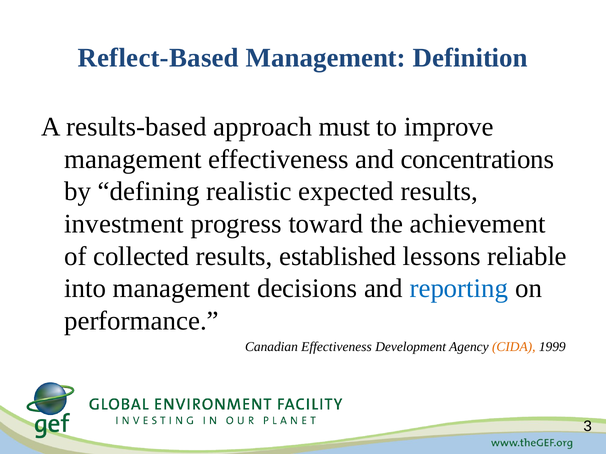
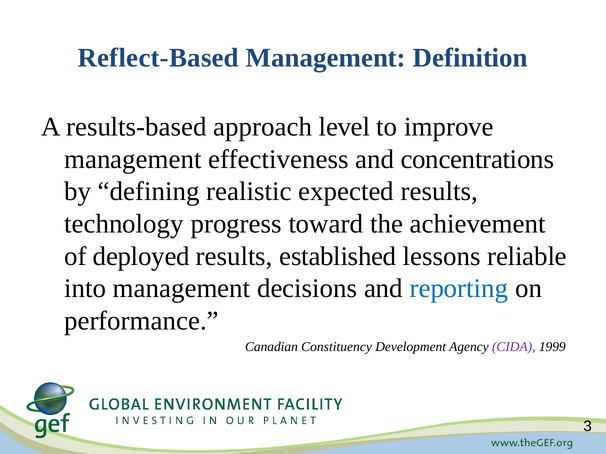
must: must -> level
investment: investment -> technology
collected: collected -> deployed
Canadian Effectiveness: Effectiveness -> Constituency
CIDA colour: orange -> purple
